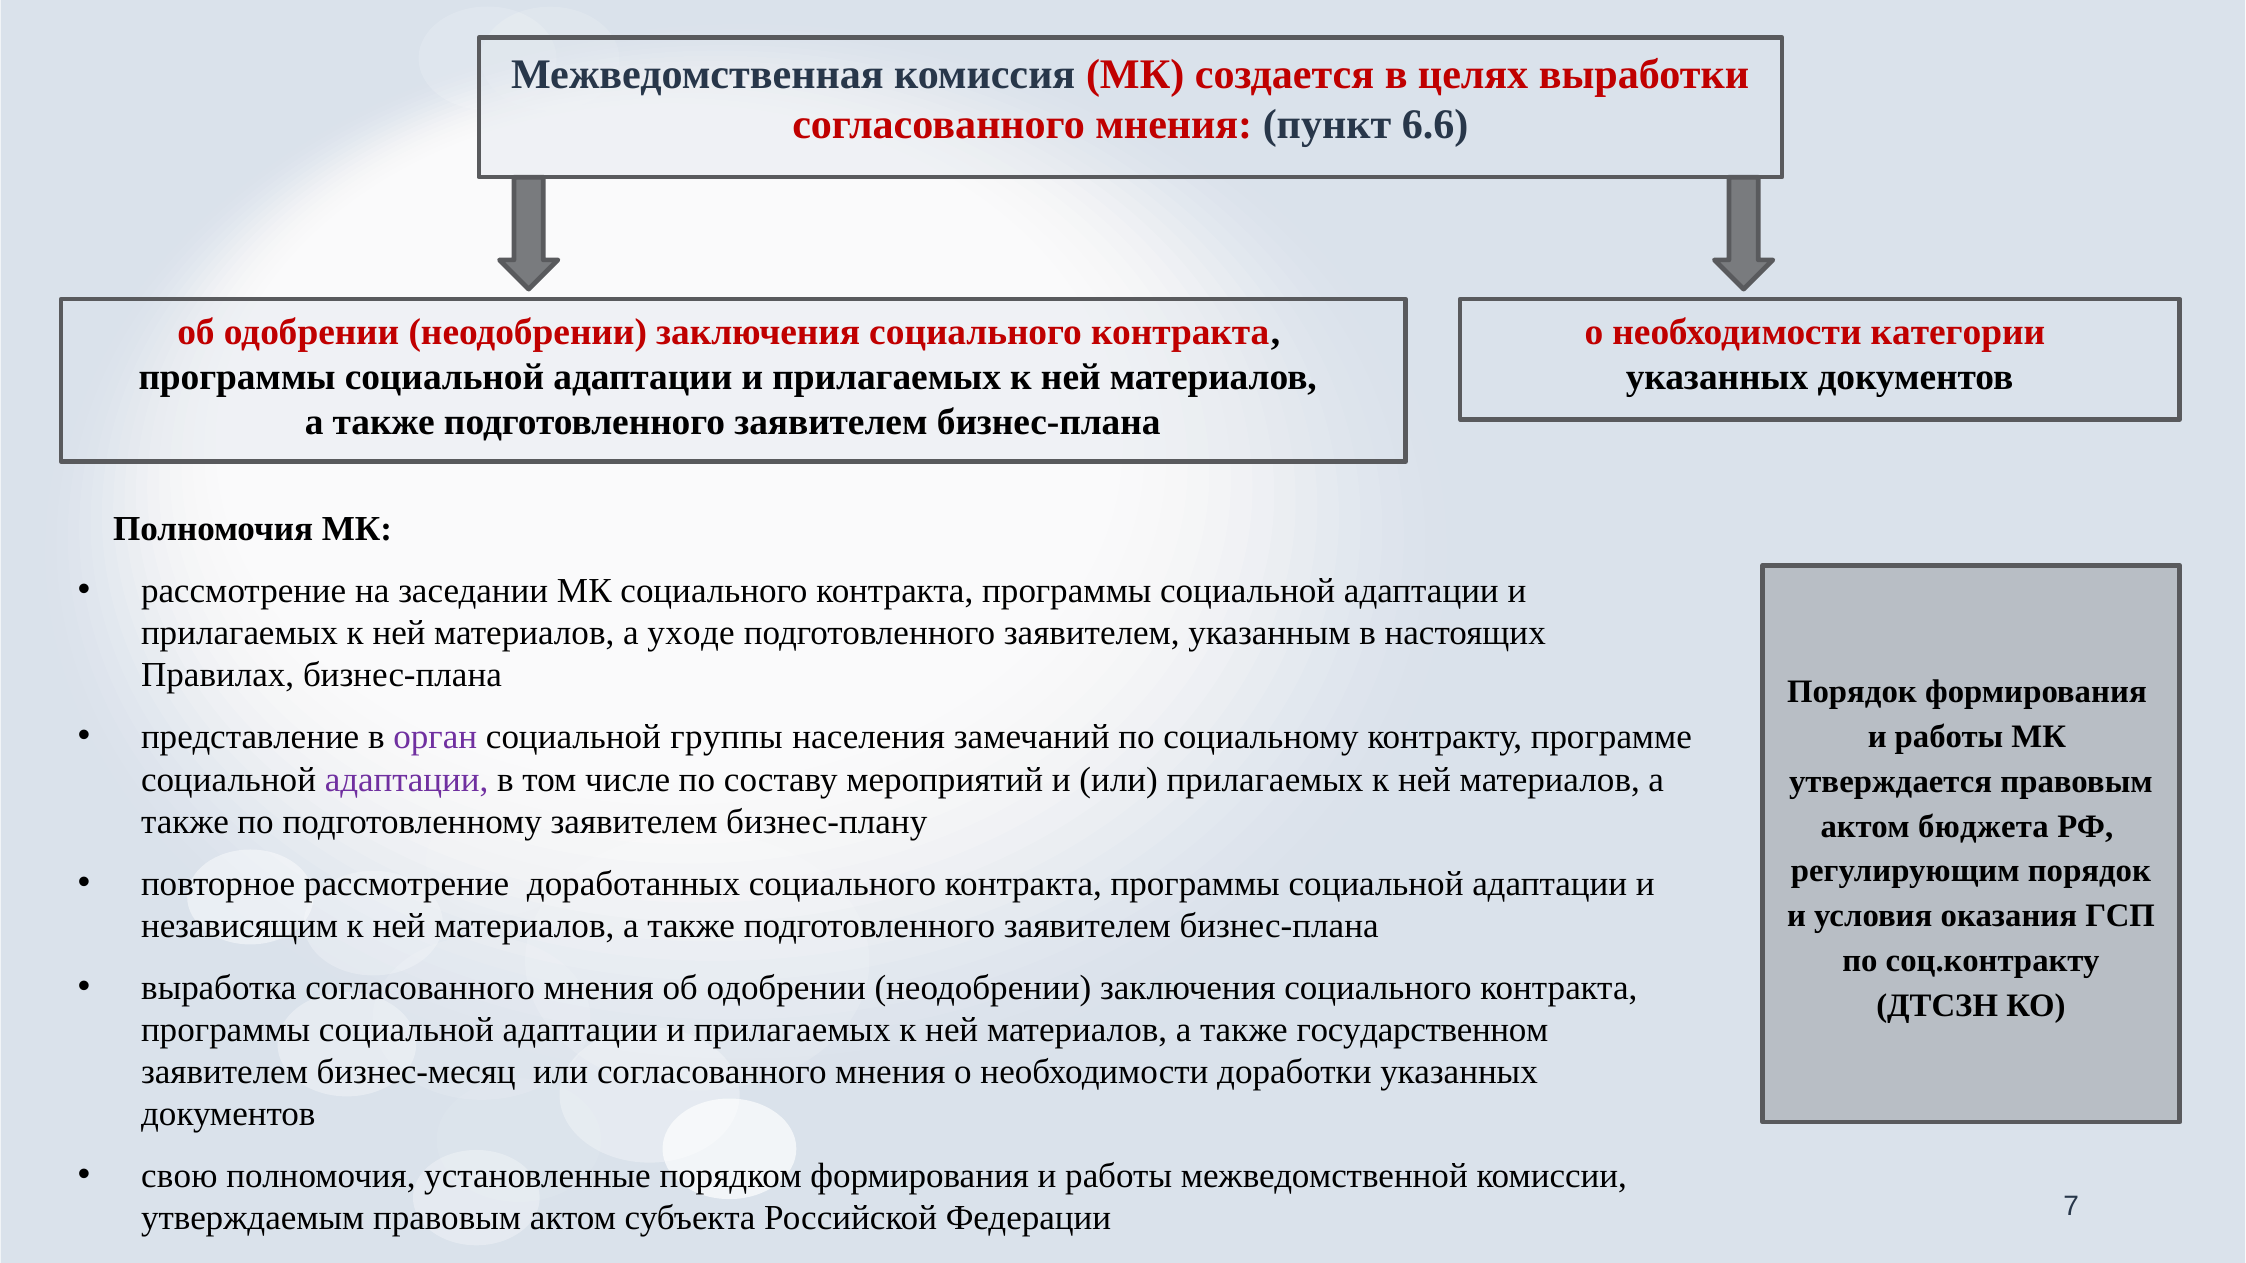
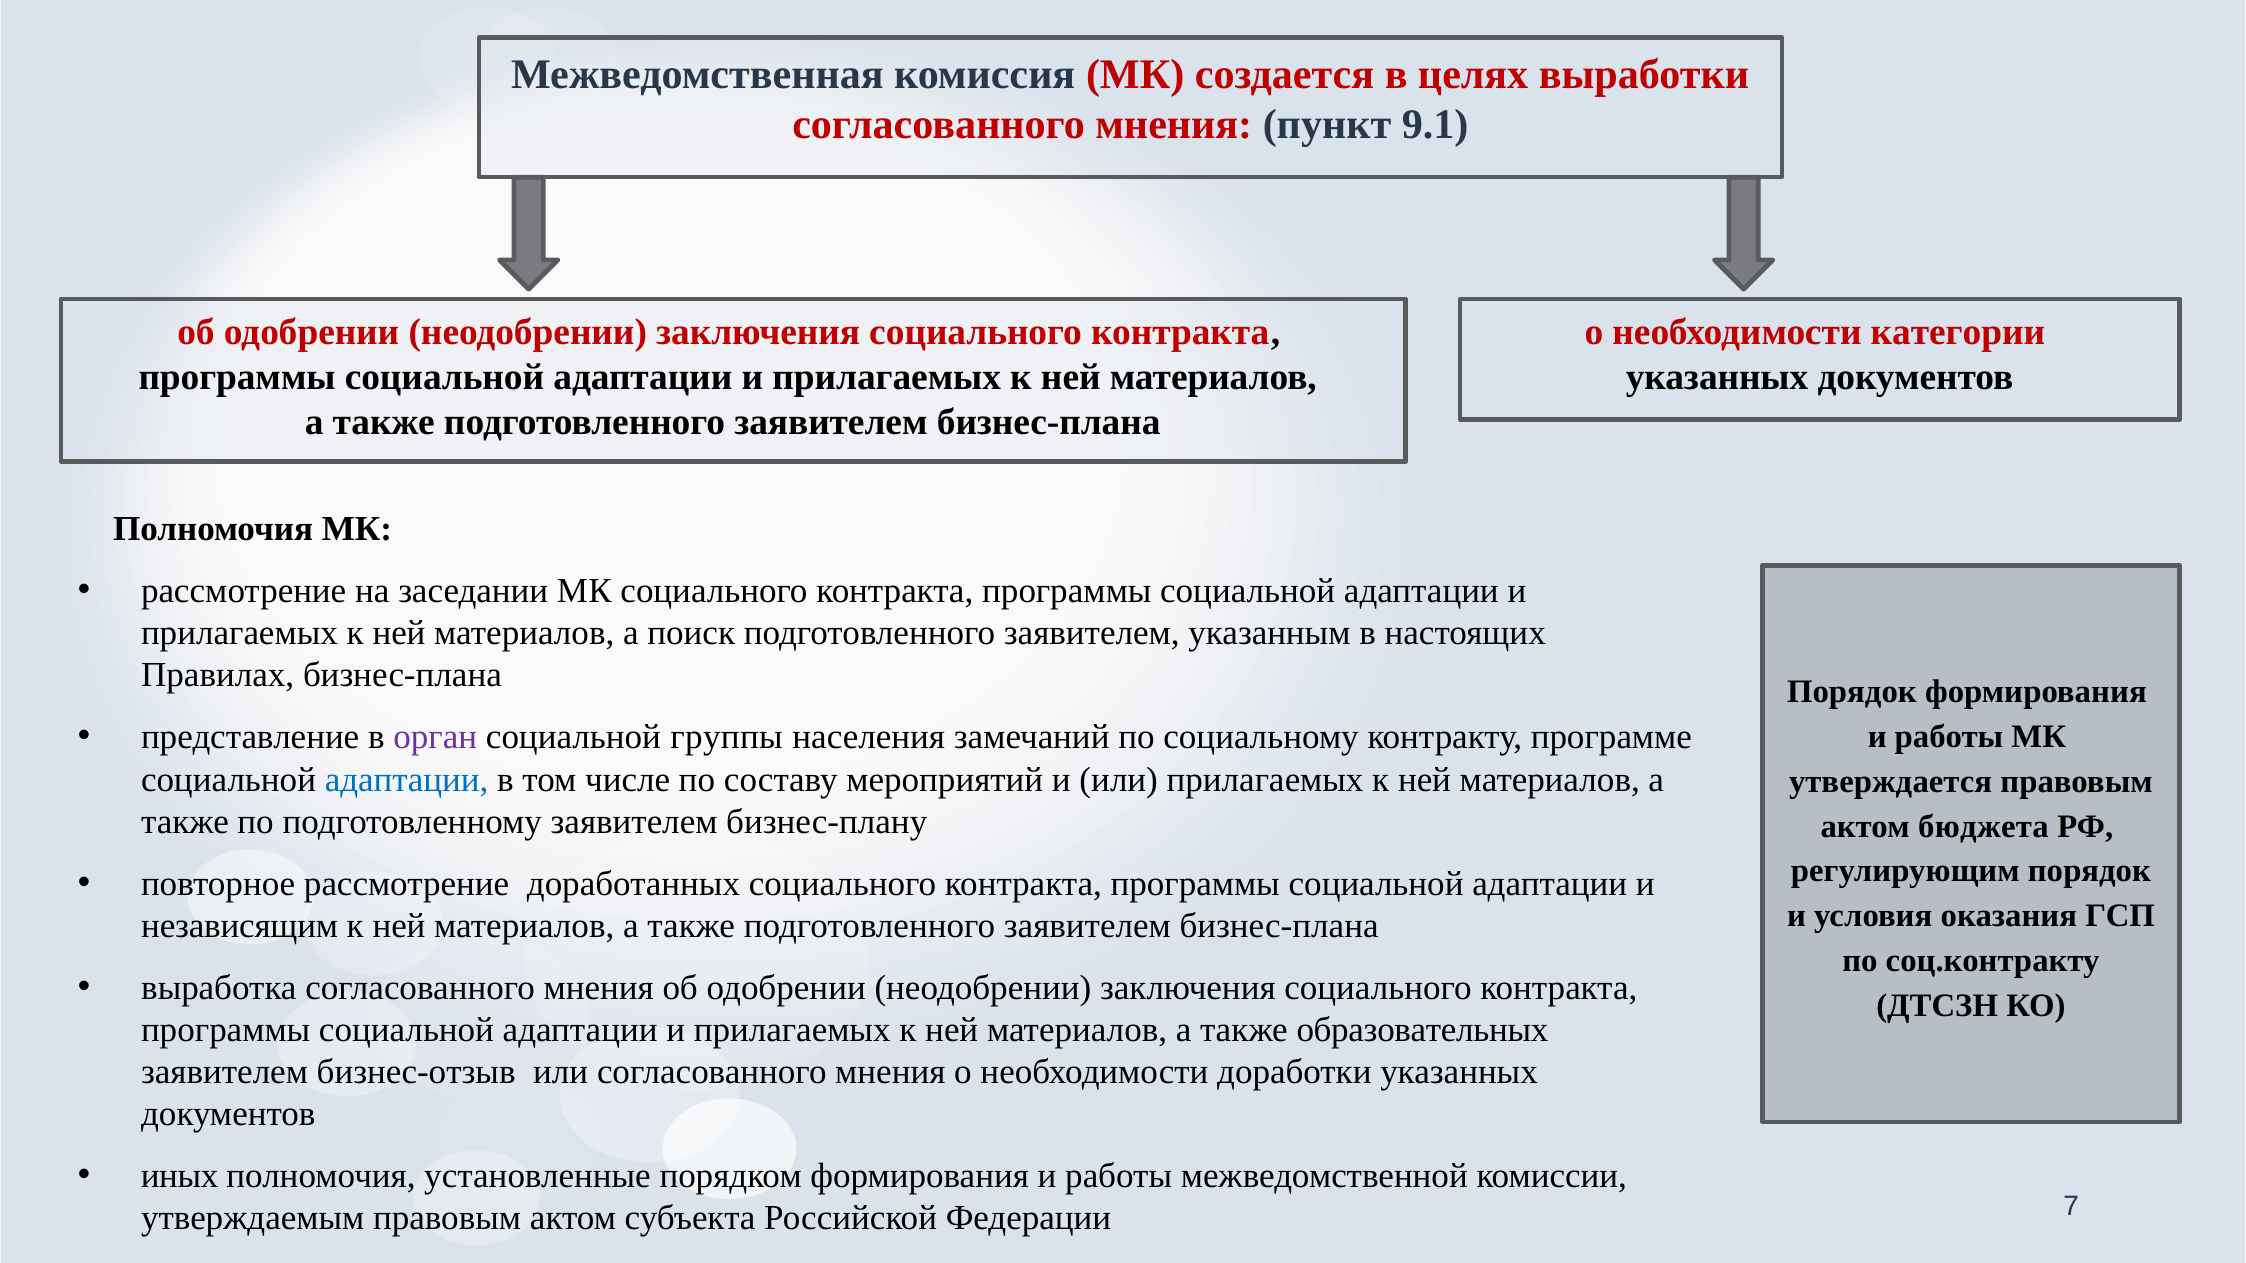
6.6: 6.6 -> 9.1
уходе: уходе -> поиск
адаптации at (407, 780) colour: purple -> blue
государственном: государственном -> образовательных
бизнес-месяц: бизнес-месяц -> бизнес-отзыв
свою: свою -> иных
